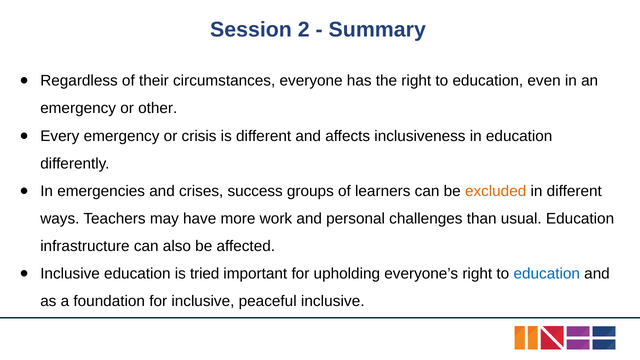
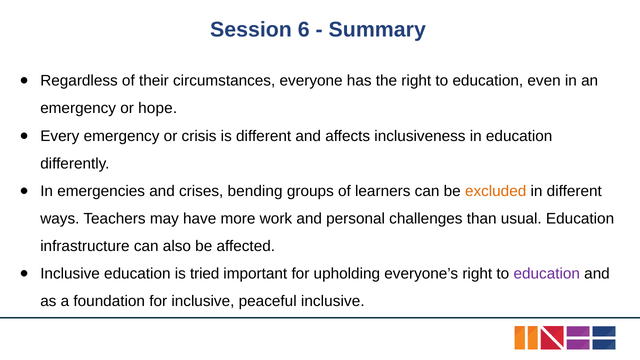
2: 2 -> 6
other: other -> hope
success: success -> bending
education at (547, 274) colour: blue -> purple
